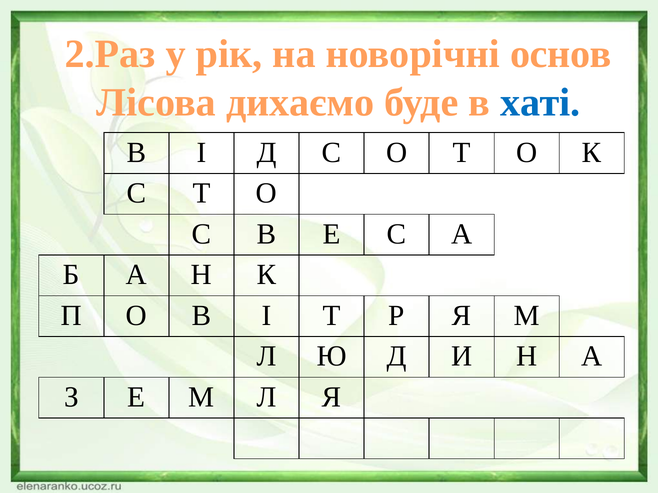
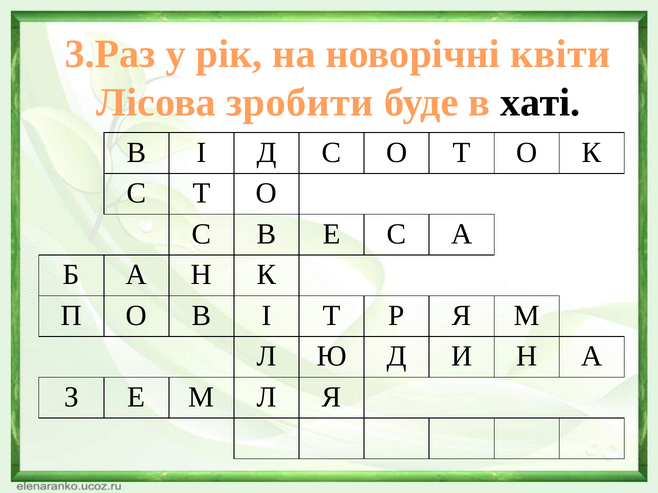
2.Раз: 2.Раз -> 3.Раз
основ: основ -> квіти
дихаємо: дихаємо -> зробити
хаті colour: blue -> black
